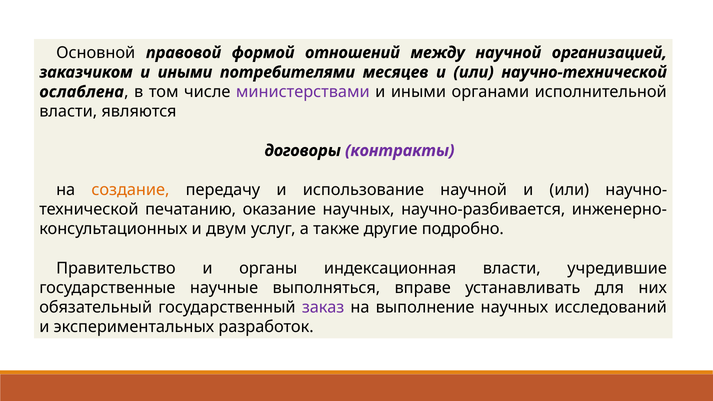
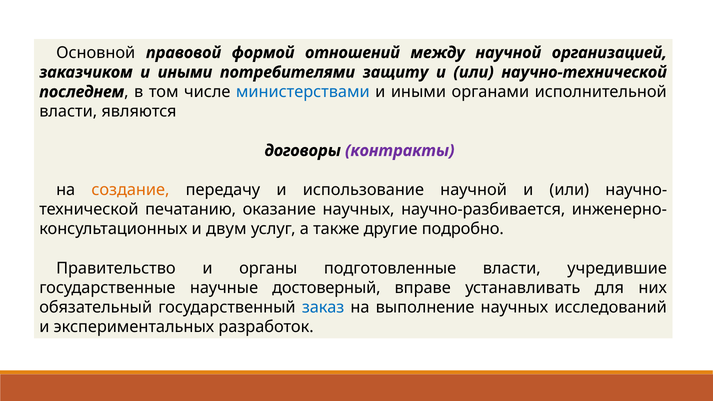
месяцев: месяцев -> защиту
ослаблена: ослаблена -> последнем
министерствами colour: purple -> blue
индексационная: индексационная -> подготовленные
выполняться: выполняться -> достоверный
заказ colour: purple -> blue
